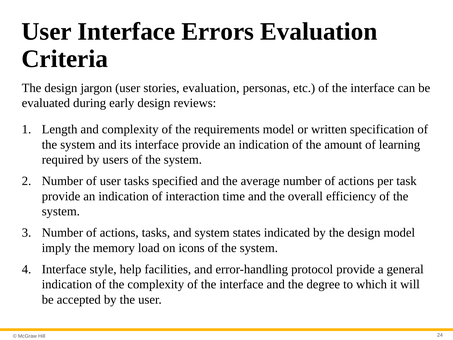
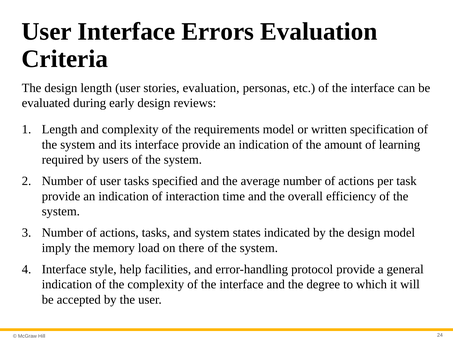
design jargon: jargon -> length
icons: icons -> there
